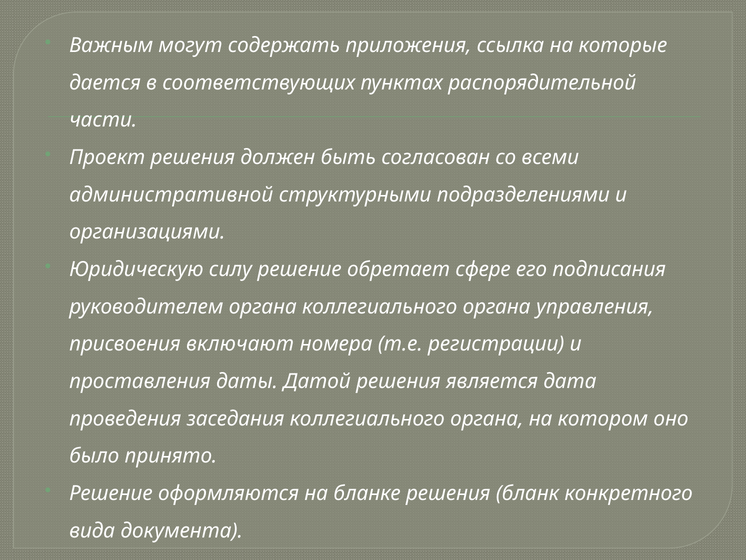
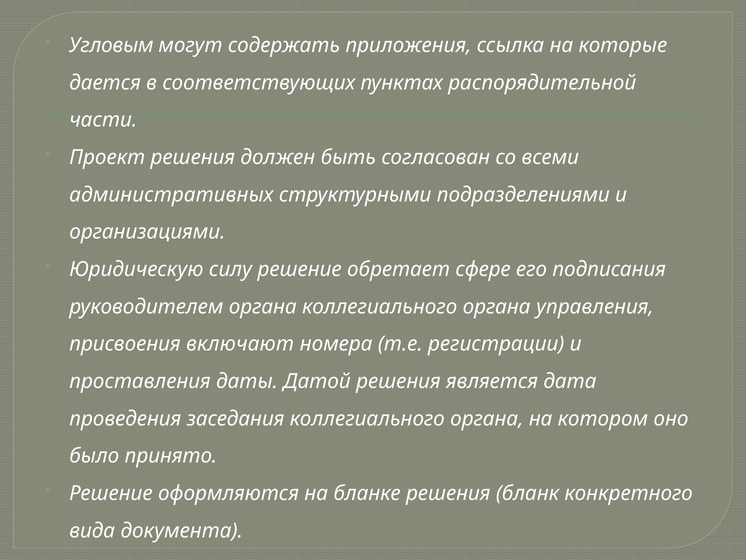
Важным: Важным -> Угловым
административной: административной -> административных
